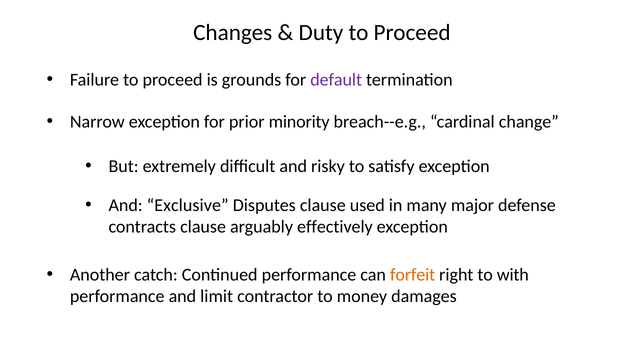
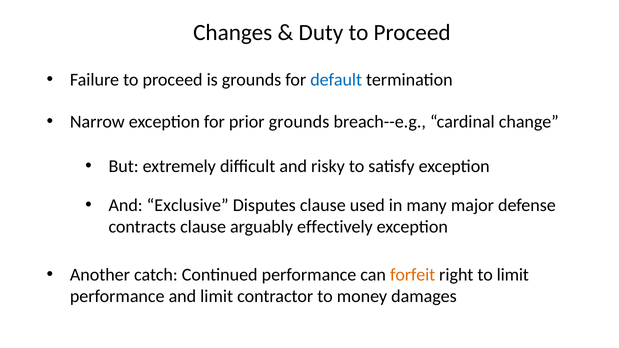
default colour: purple -> blue
prior minority: minority -> grounds
to with: with -> limit
